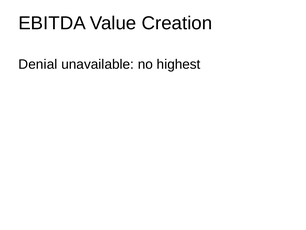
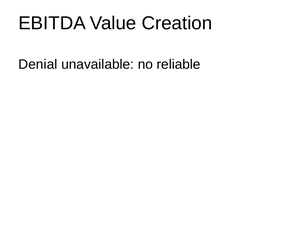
highest: highest -> reliable
